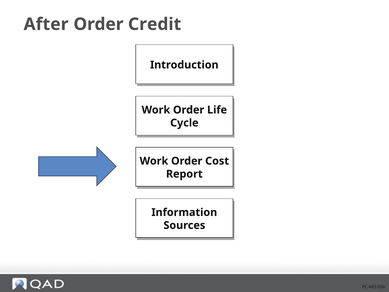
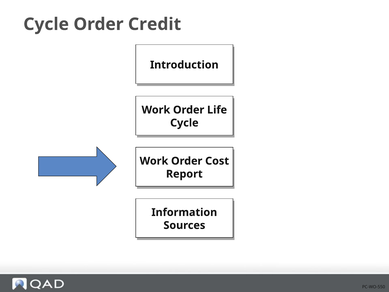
After at (46, 24): After -> Cycle
